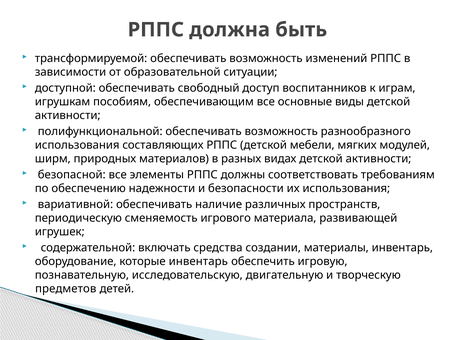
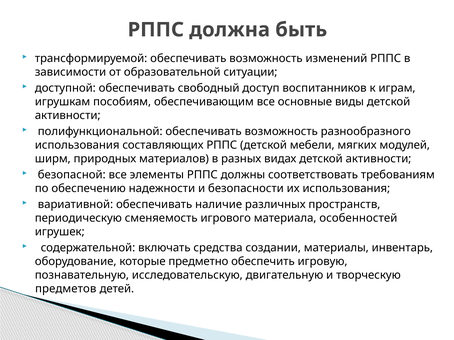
развивающей: развивающей -> особенностей
которые инвентарь: инвентарь -> предметно
